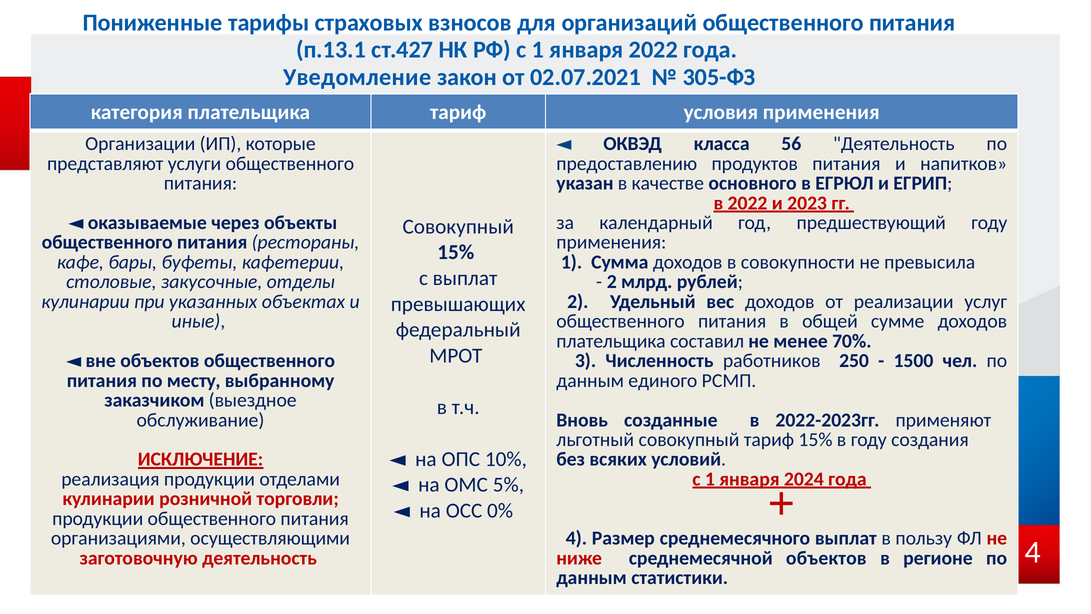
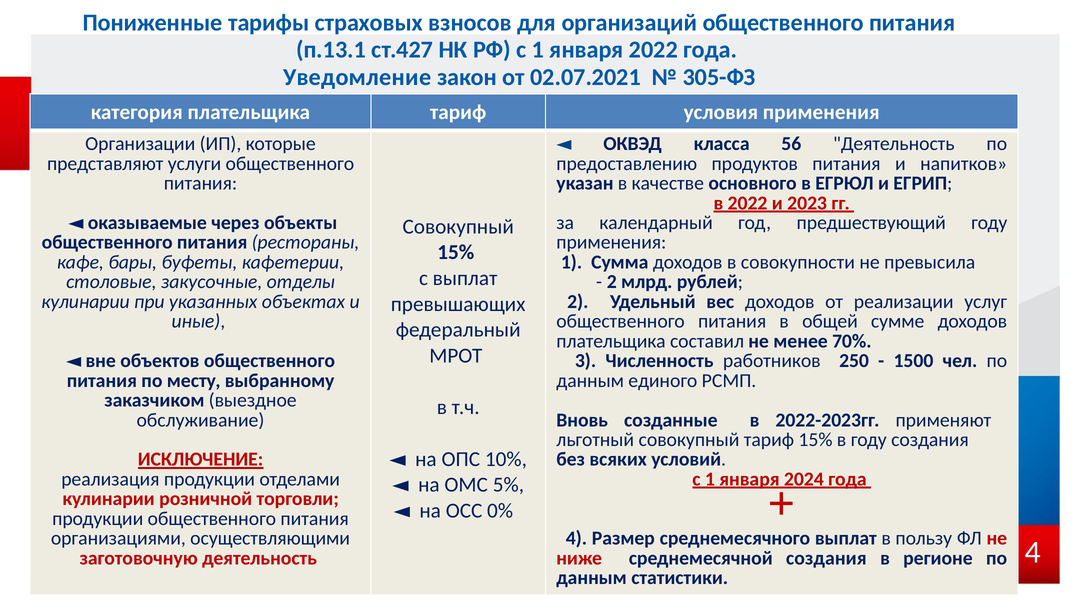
среднемесячной объектов: объектов -> создания
